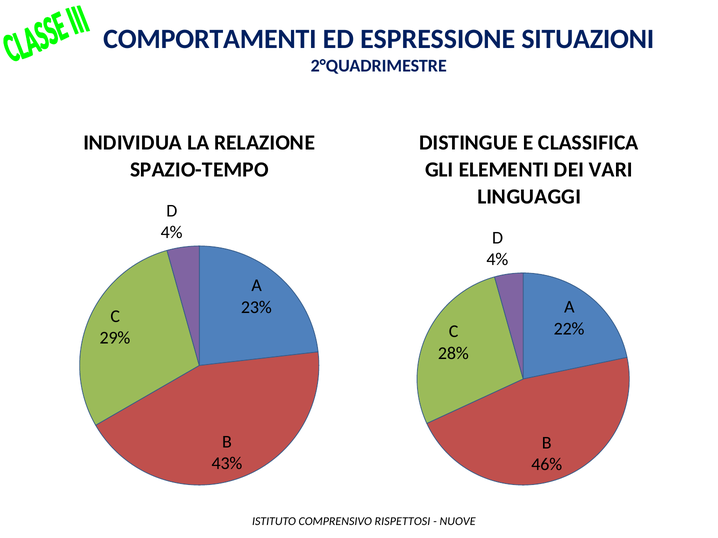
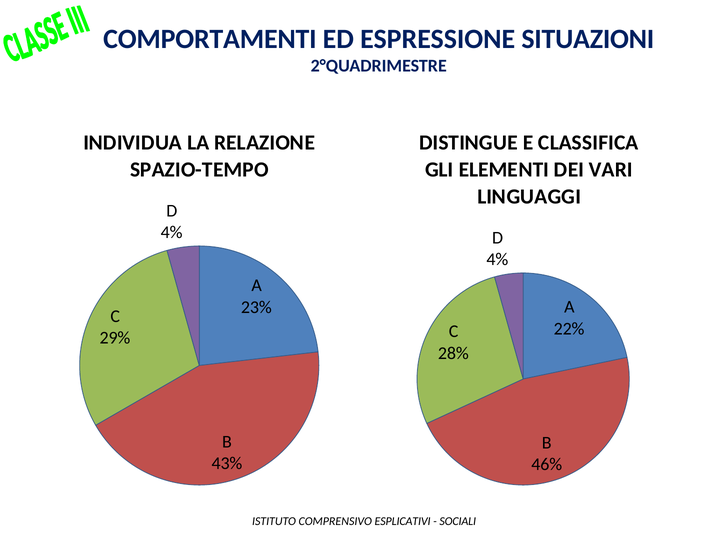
RISPETTOSI: RISPETTOSI -> ESPLICATIVI
NUOVE: NUOVE -> SOCIALI
